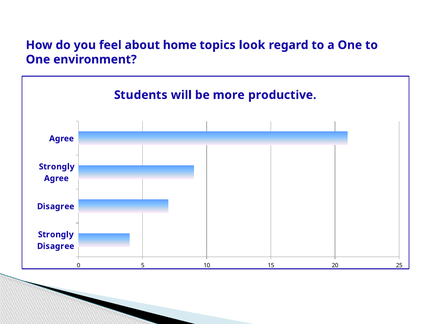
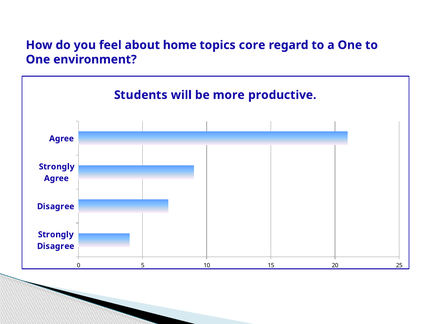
look: look -> core
